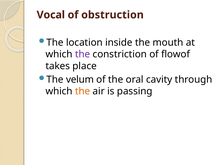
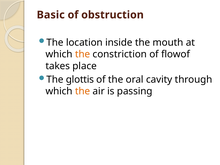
Vocal: Vocal -> Basic
the at (83, 54) colour: purple -> orange
velum: velum -> glottis
